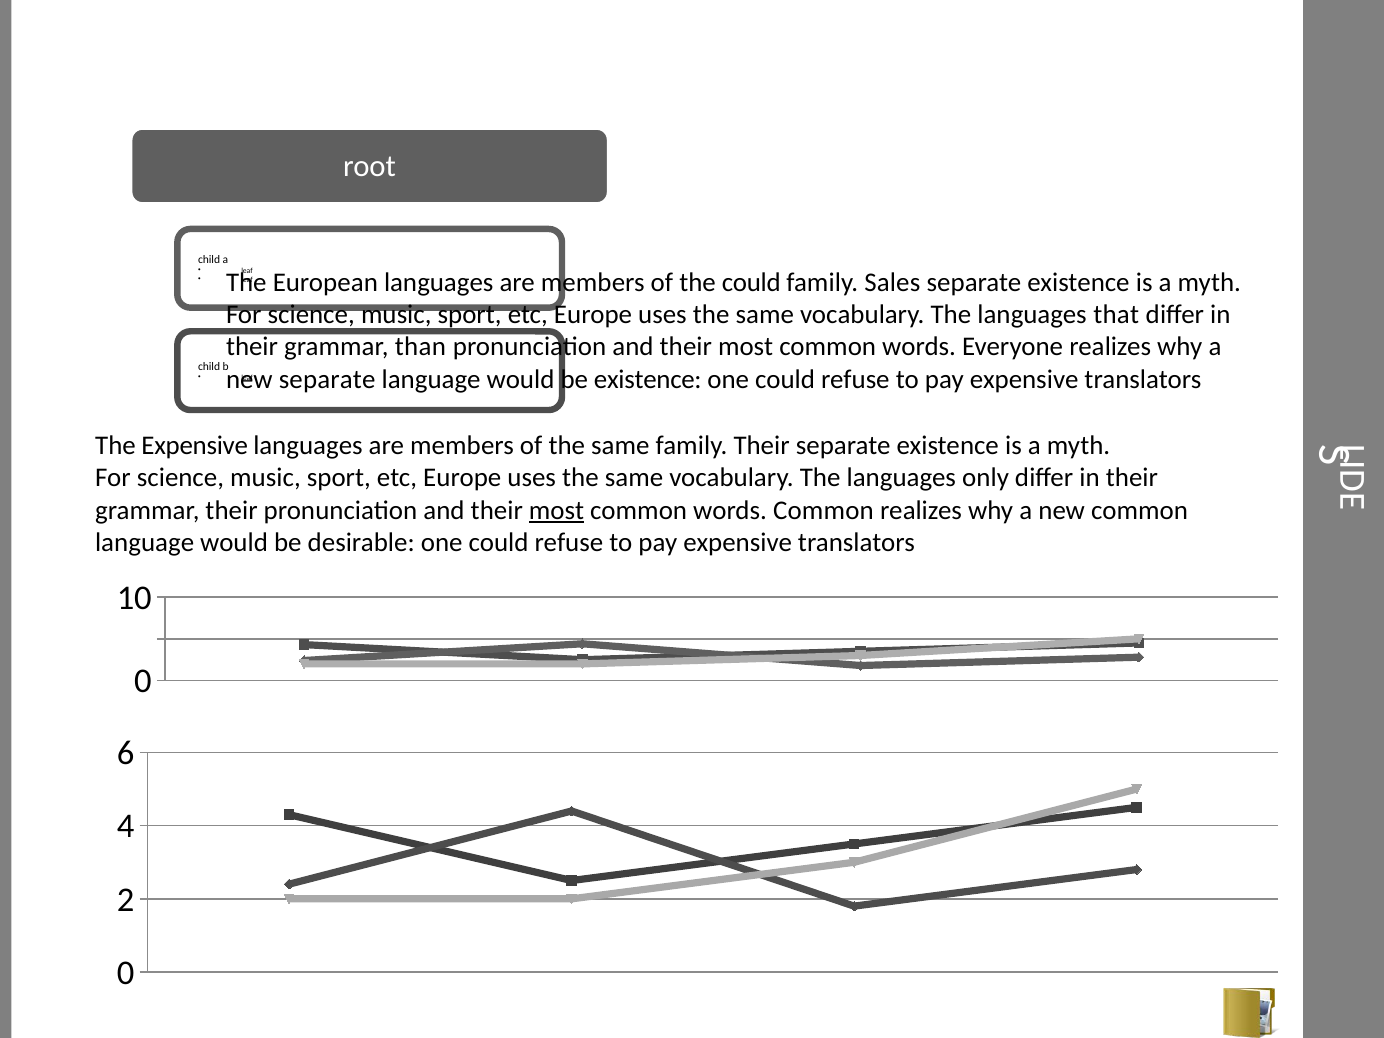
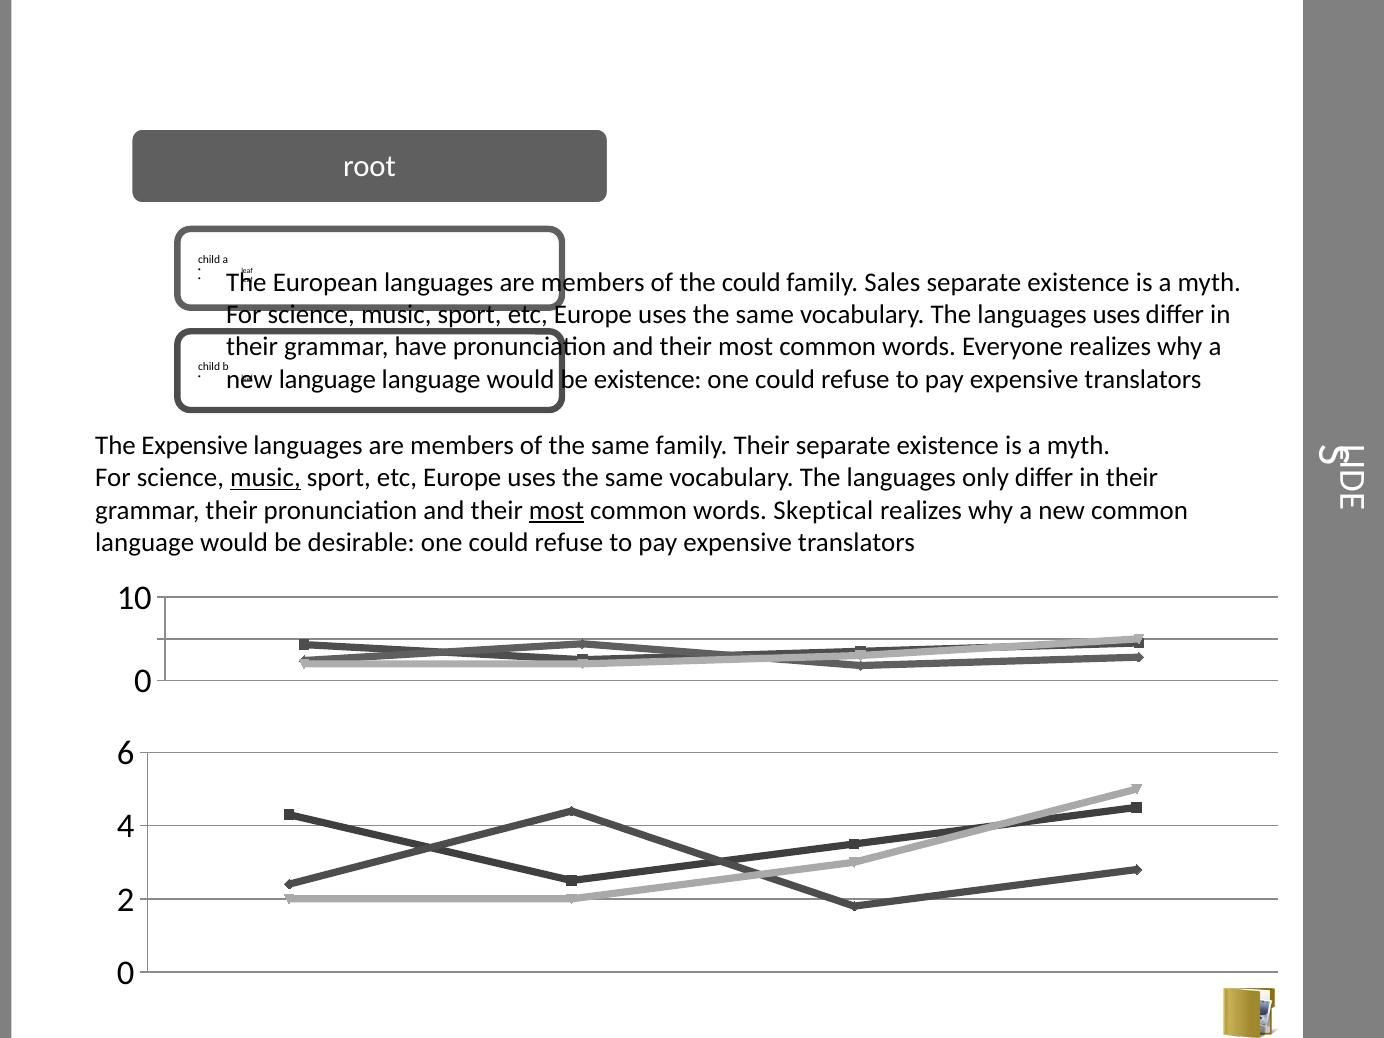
languages that: that -> uses
than: than -> have
separate at (327, 379): separate -> language
music at (265, 478) underline: none -> present
words Common: Common -> Skeptical
